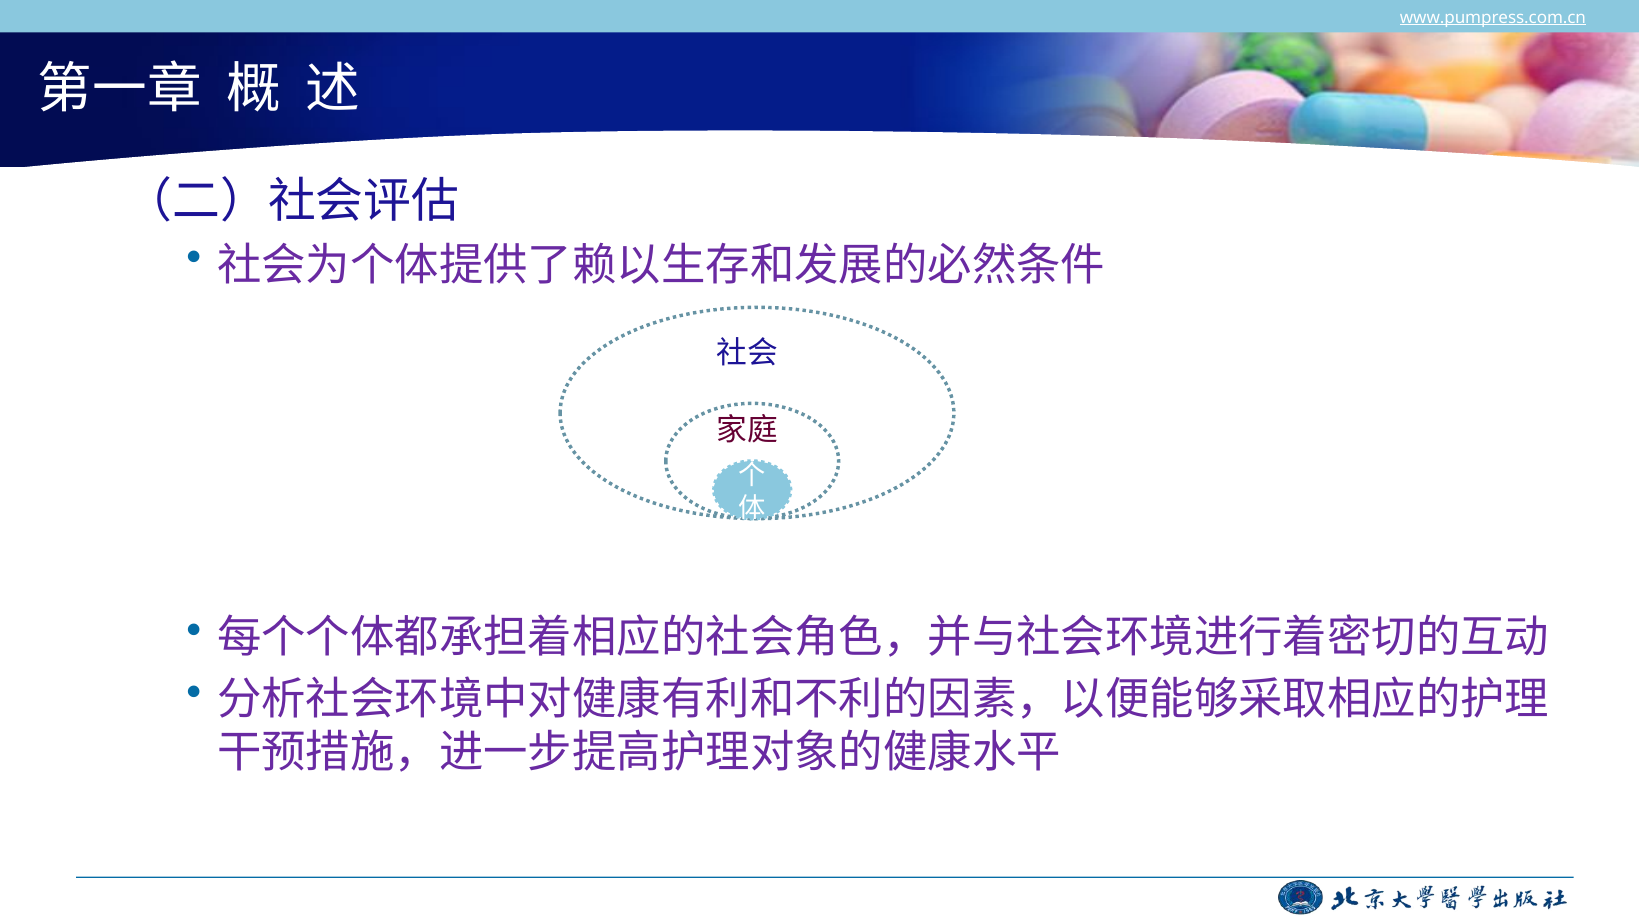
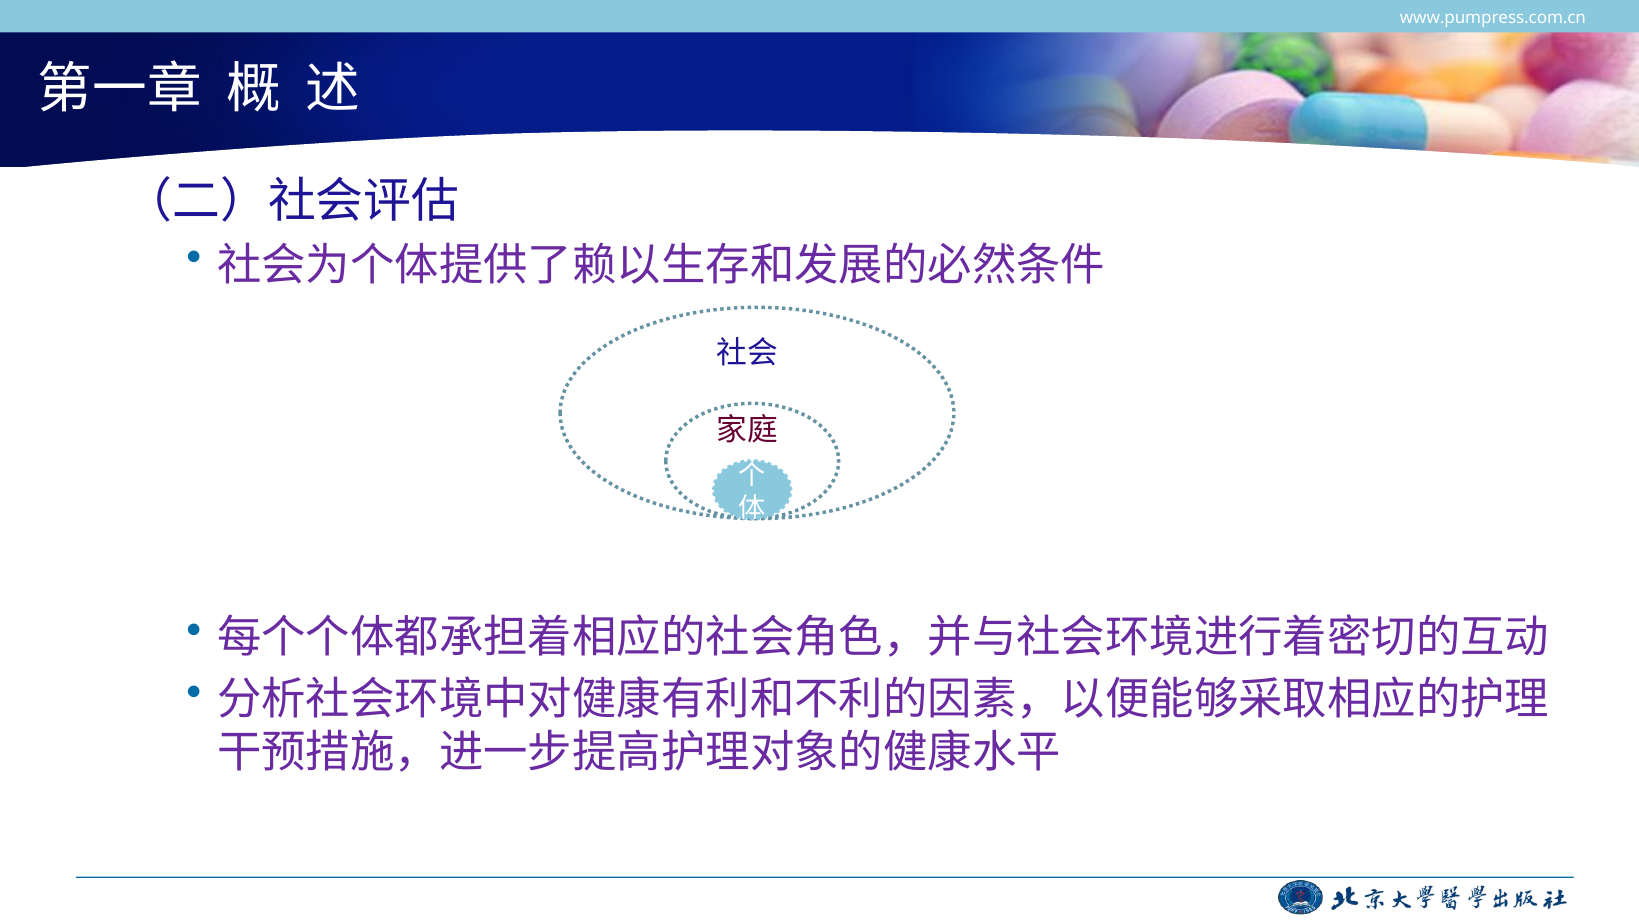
www.pumpress.com.cn underline: present -> none
